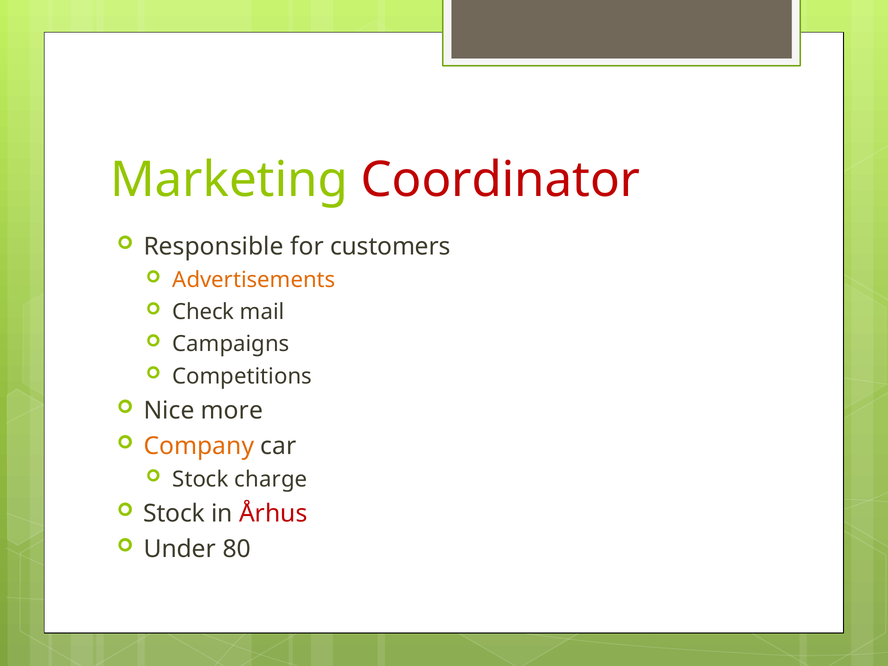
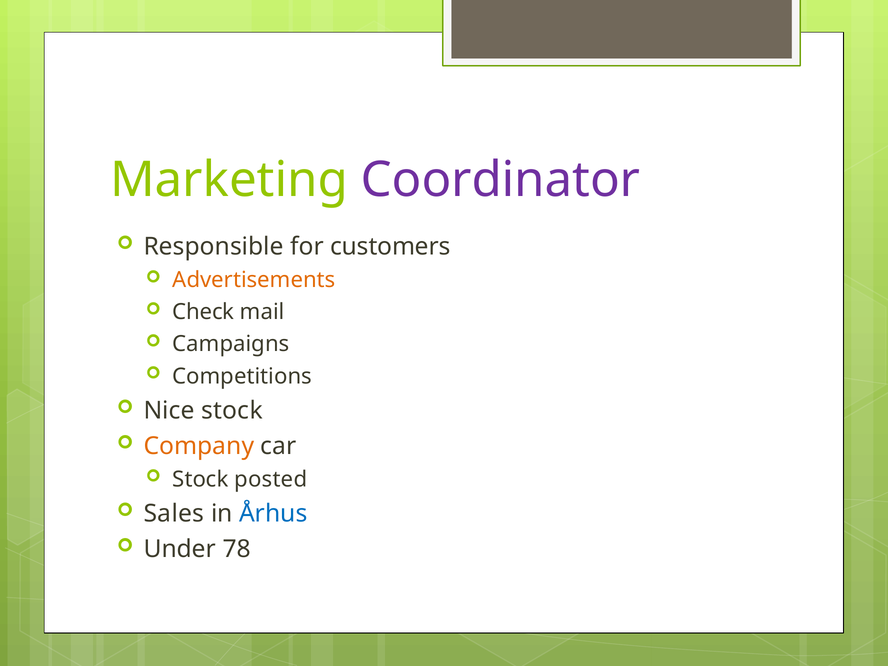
Coordinator colour: red -> purple
Nice more: more -> stock
charge: charge -> posted
Stock at (174, 514): Stock -> Sales
Århus colour: red -> blue
80: 80 -> 78
